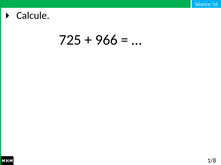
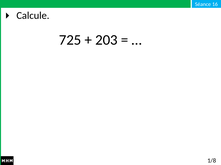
966: 966 -> 203
